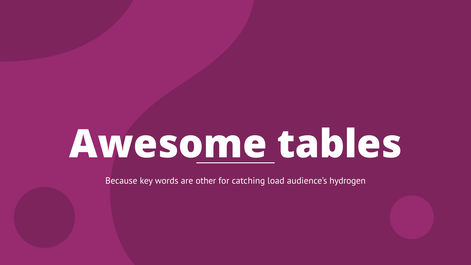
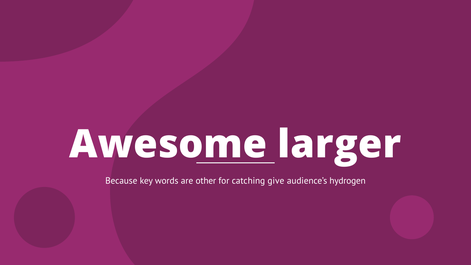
tables: tables -> larger
load: load -> give
